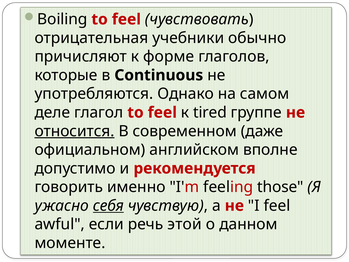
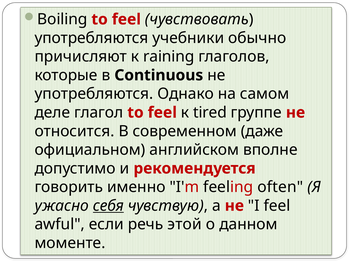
отрицательная at (91, 38): отрицательная -> употребляются
форме: форме -> raining
относится underline: present -> none
those: those -> often
